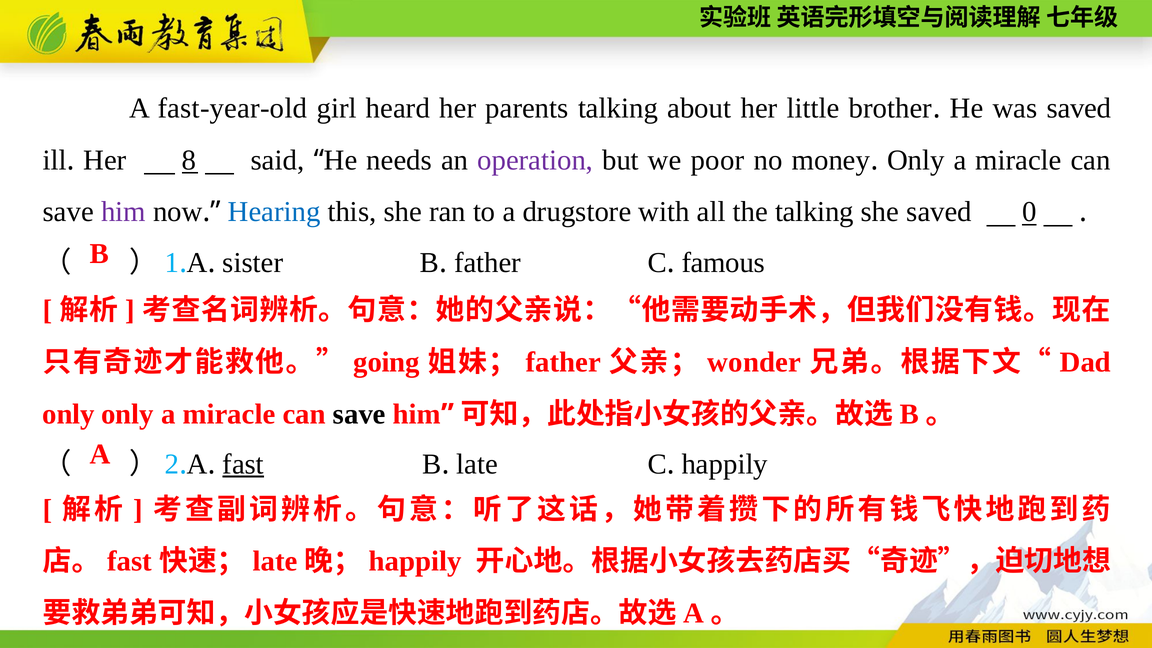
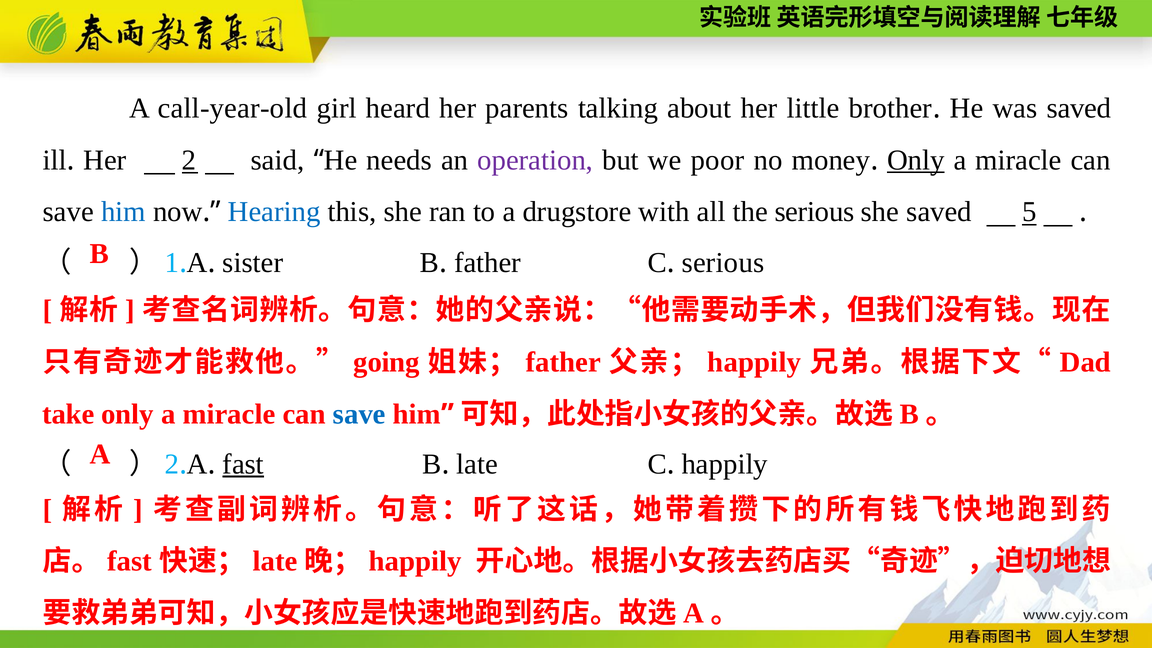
fast-year-old: fast-year-old -> call-year-old
8: 8 -> 2
Only at (916, 160) underline: none -> present
him at (123, 212) colour: purple -> blue
the talking: talking -> serious
0: 0 -> 5
famous at (723, 263): famous -> serious
wonder at (754, 362): wonder -> happily
only at (68, 414): only -> take
save at (359, 414) colour: black -> blue
